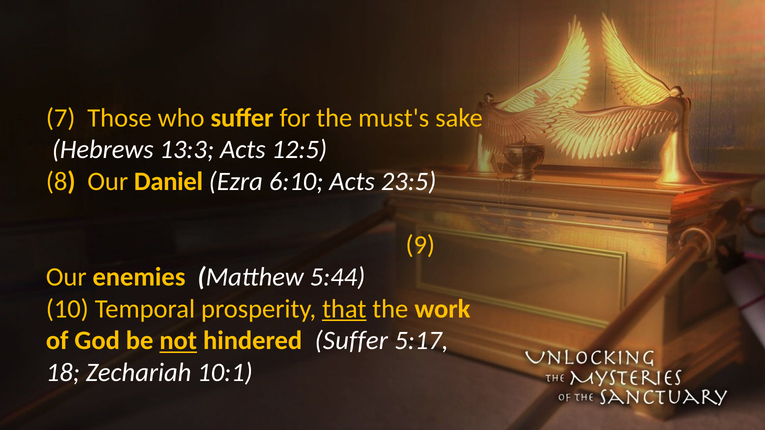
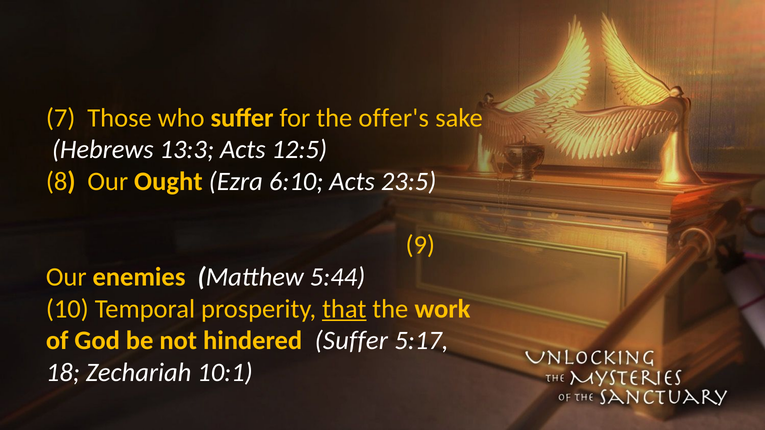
must's: must's -> offer's
Daniel: Daniel -> Ought
not underline: present -> none
